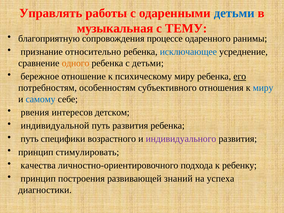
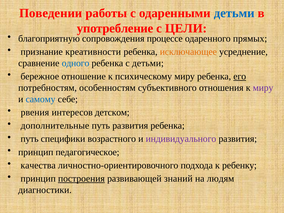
Управлять: Управлять -> Поведении
музыкальная: музыкальная -> употребление
ТЕМУ: ТЕМУ -> ЦЕЛИ
ранимы: ранимы -> прямых
относительно: относительно -> креативности
исключающее colour: blue -> orange
одного colour: orange -> blue
миру at (263, 88) colour: blue -> purple
индивидуальной: индивидуальной -> дополнительные
стимулировать: стимулировать -> педагогическое
построения underline: none -> present
успеха: успеха -> людям
